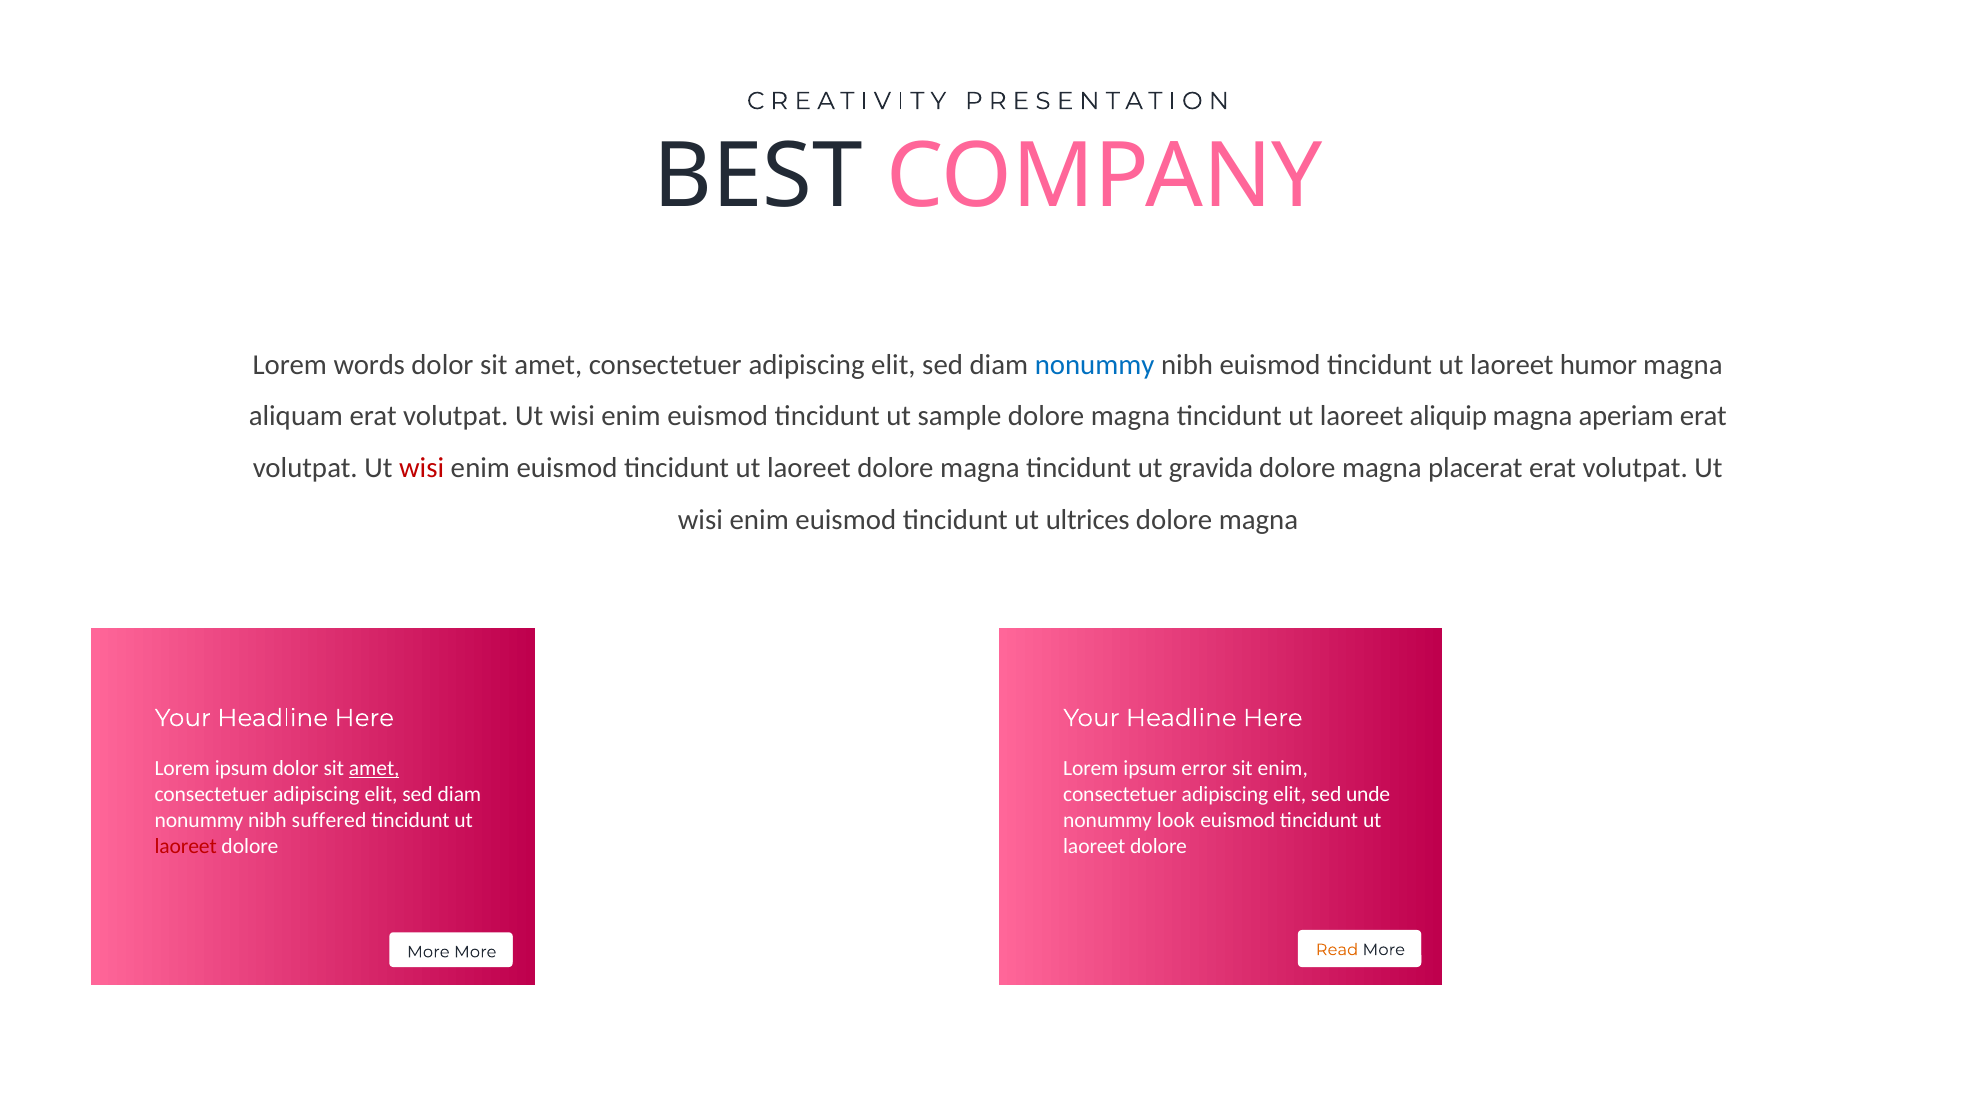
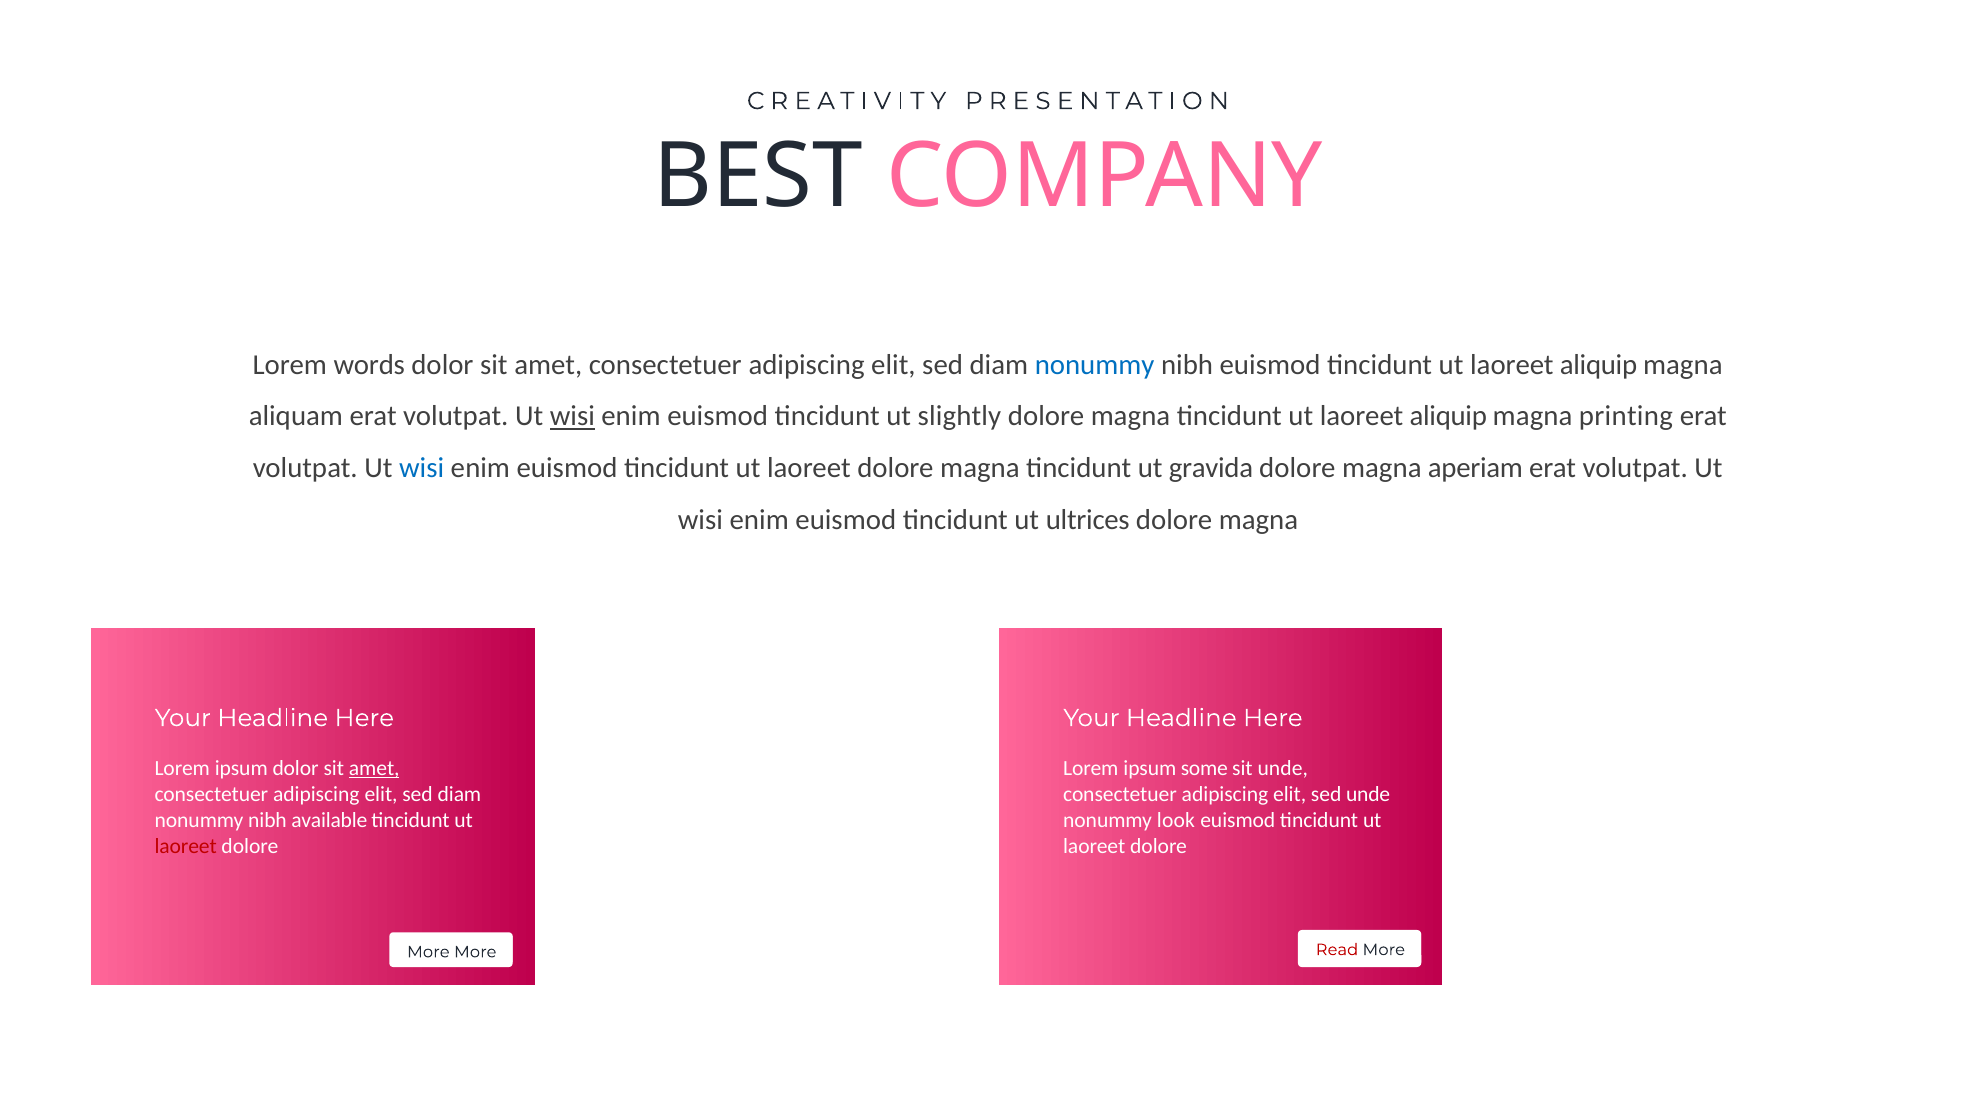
humor at (1599, 365): humor -> aliquip
wisi at (572, 416) underline: none -> present
sample: sample -> slightly
aperiam: aperiam -> printing
wisi at (422, 468) colour: red -> blue
placerat: placerat -> aperiam
error: error -> some
sit enim: enim -> unde
suffered: suffered -> available
Read colour: orange -> red
